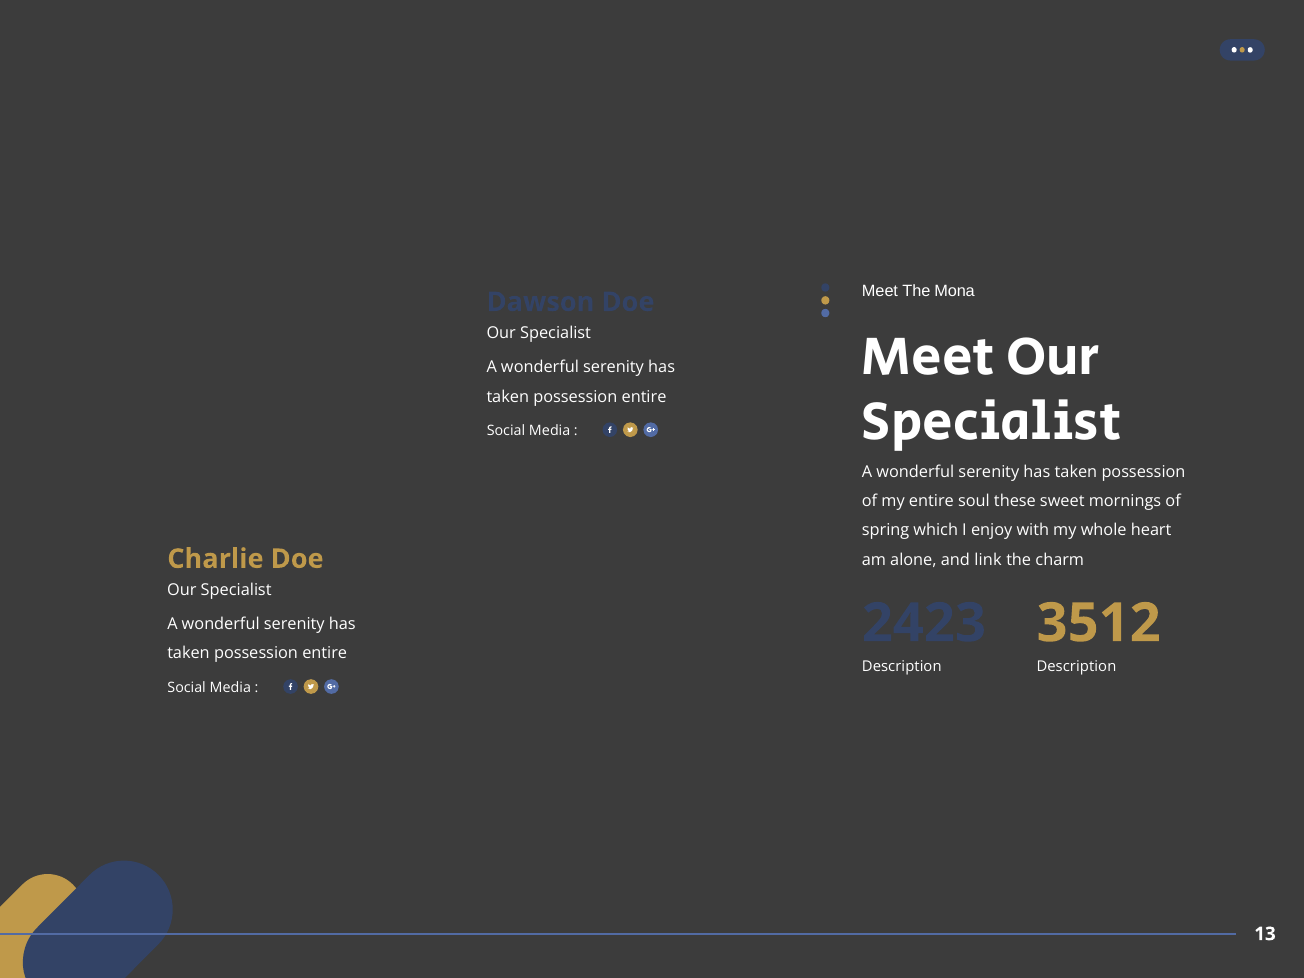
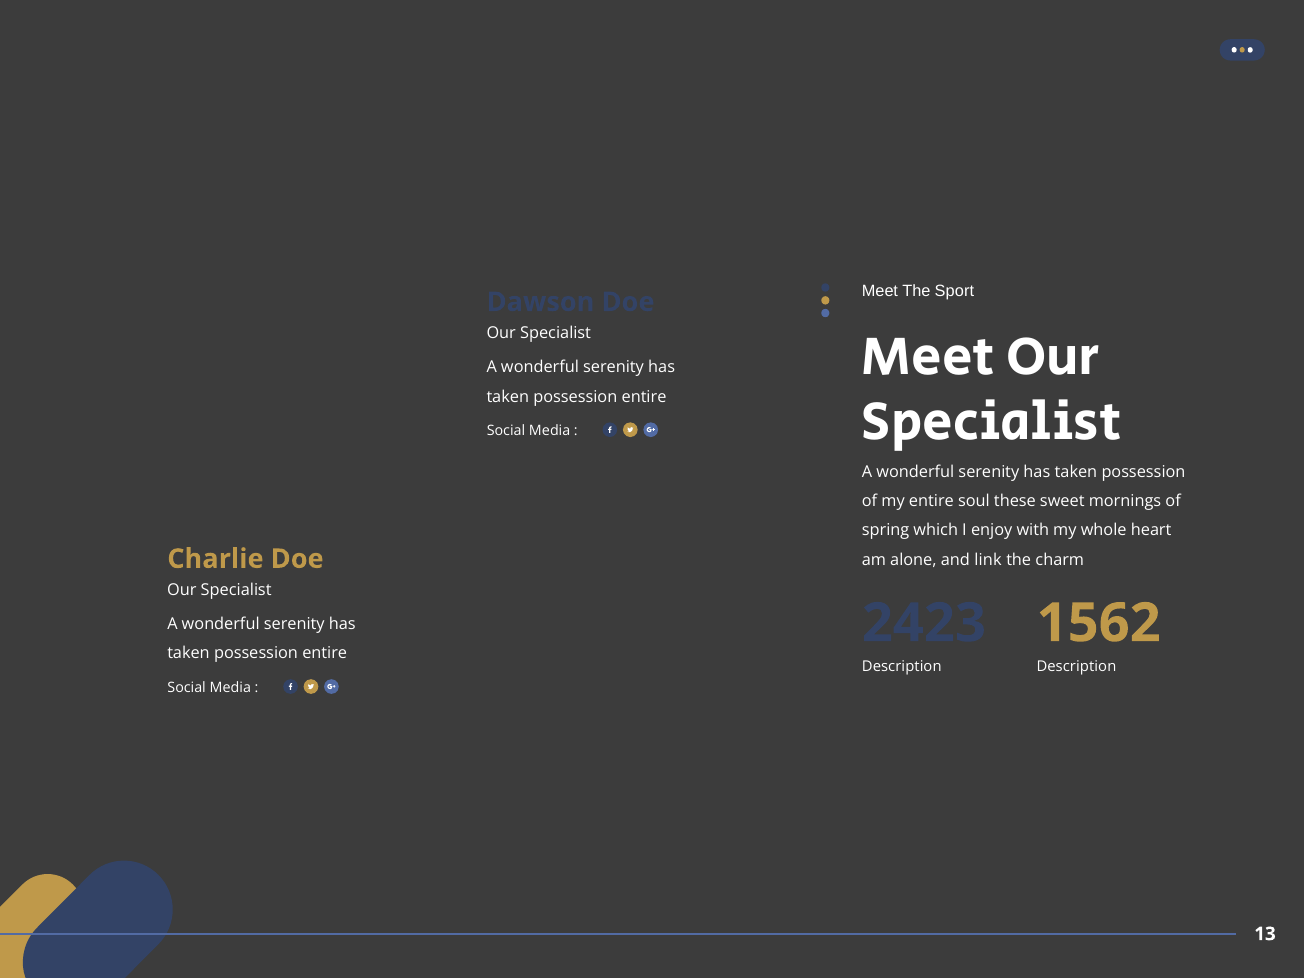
Mona: Mona -> Sport
3512: 3512 -> 1562
